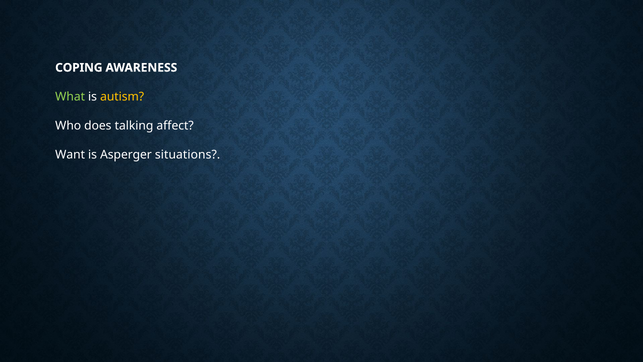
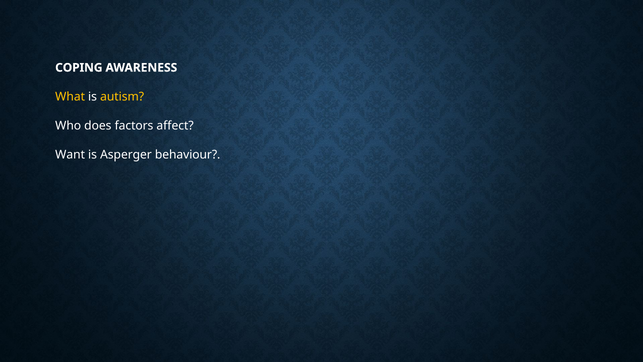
What colour: light green -> yellow
talking: talking -> factors
situations: situations -> behaviour
